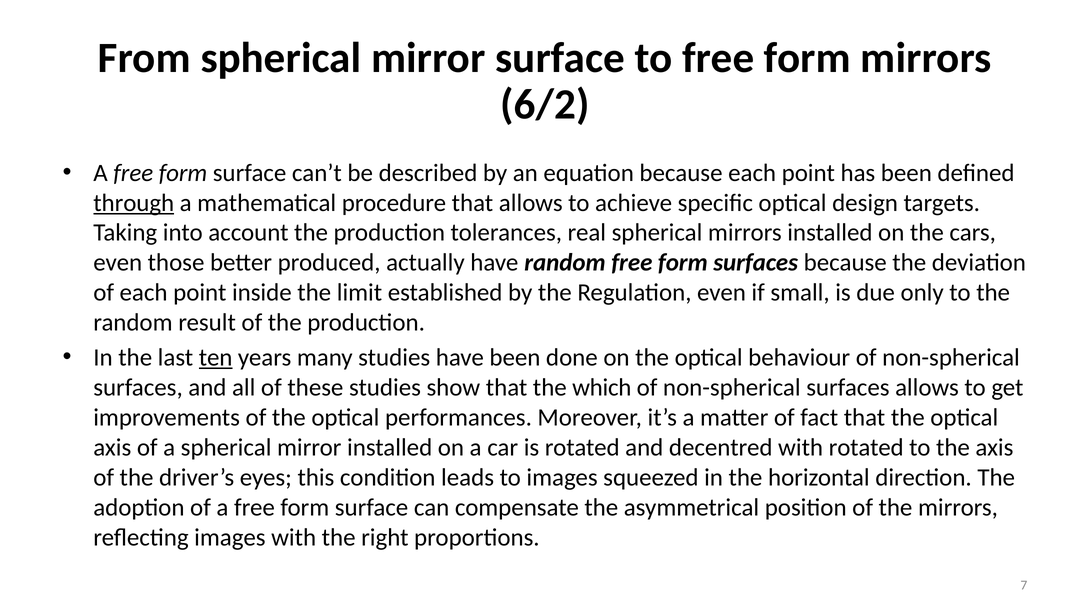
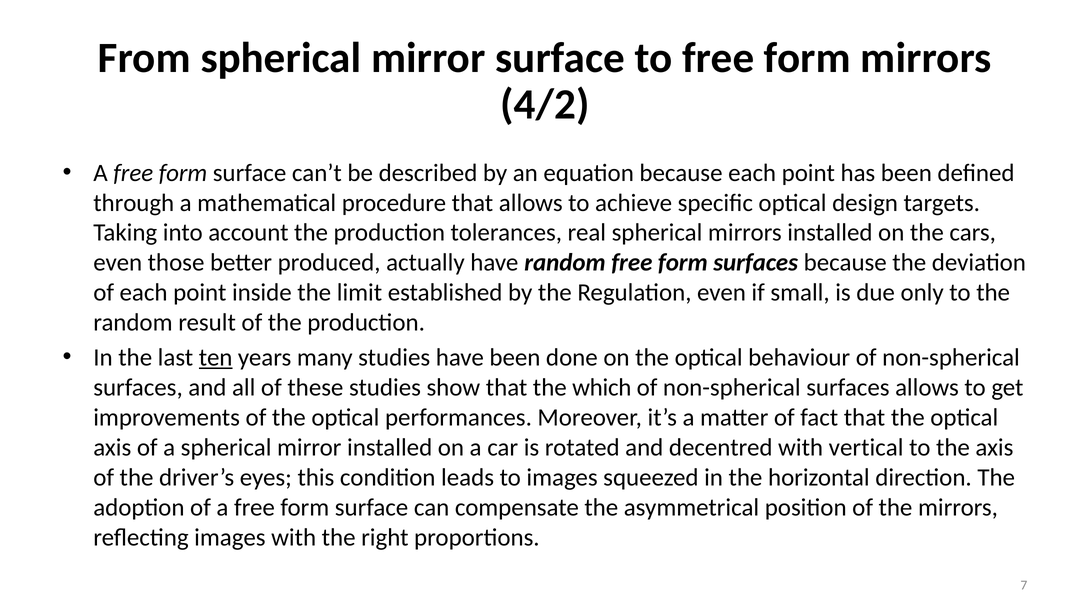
6/2: 6/2 -> 4/2
through underline: present -> none
with rotated: rotated -> vertical
